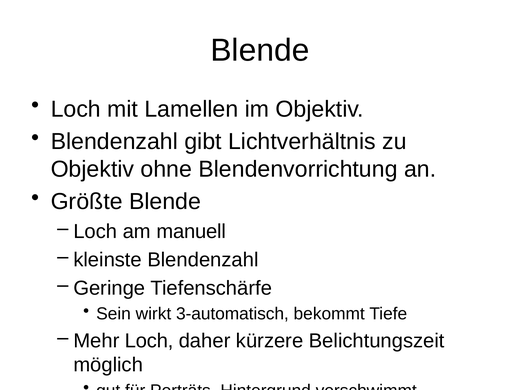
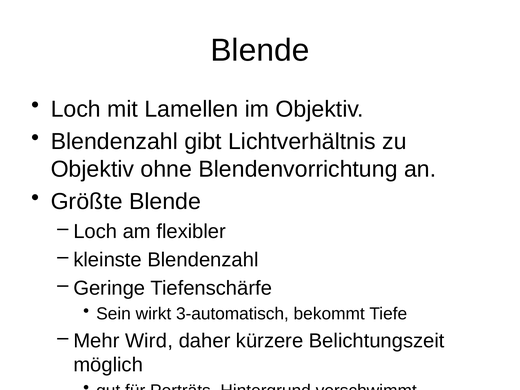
manuell: manuell -> flexibler
Mehr Loch: Loch -> Wird
